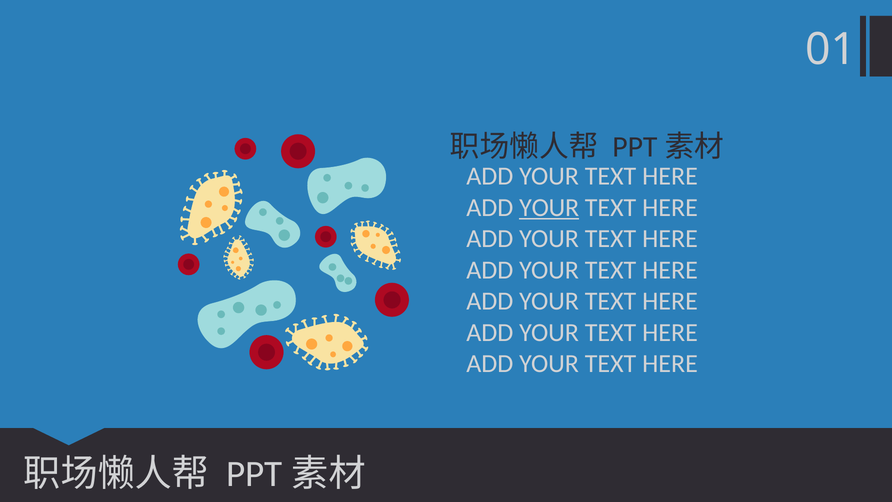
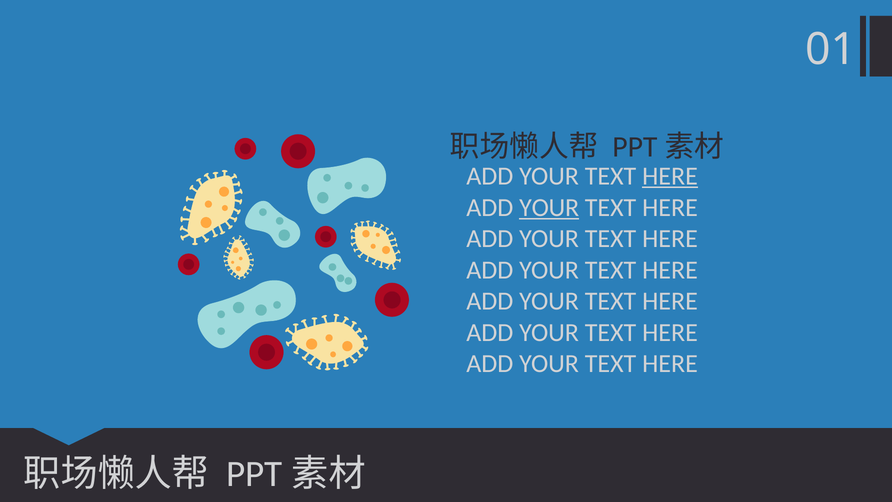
HERE at (670, 176) underline: none -> present
